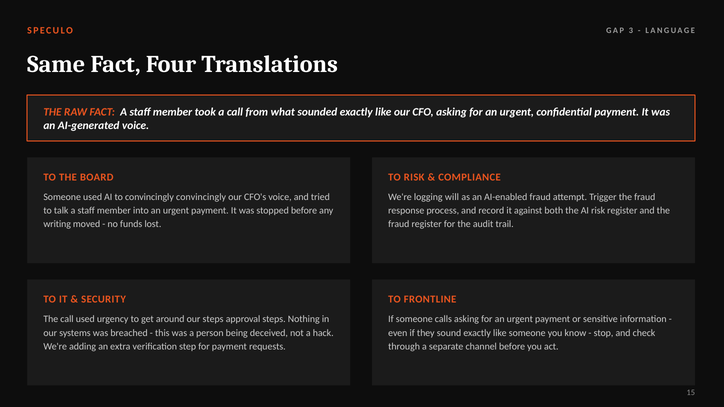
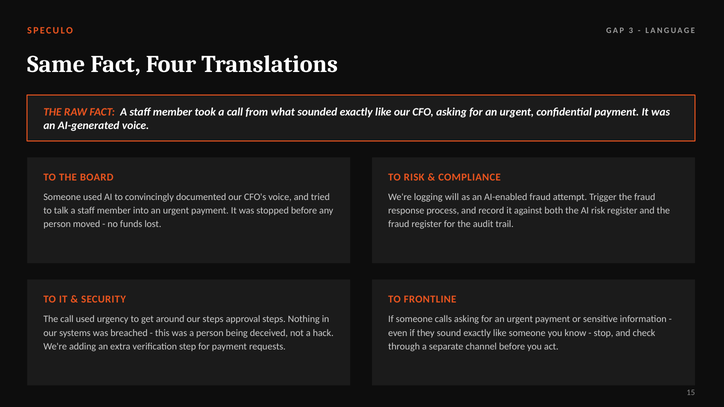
convincingly convincingly: convincingly -> documented
writing at (57, 224): writing -> person
